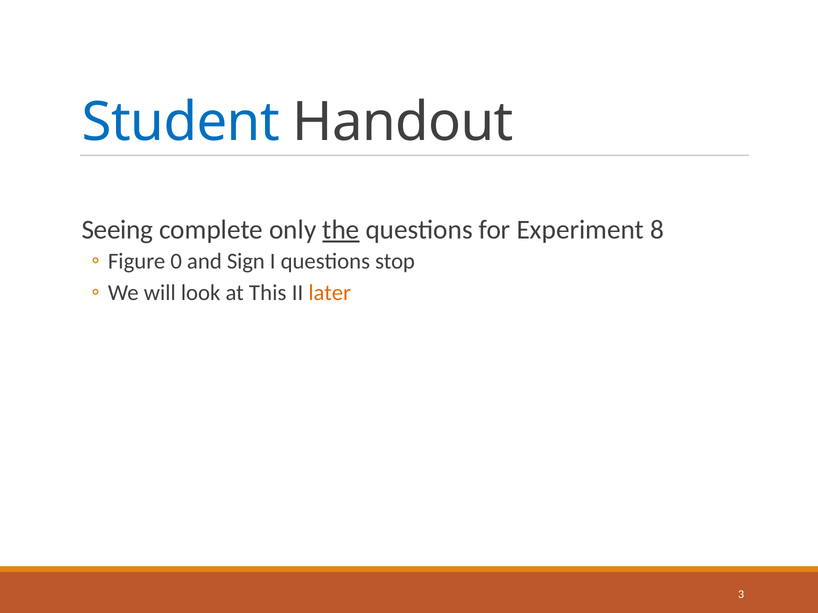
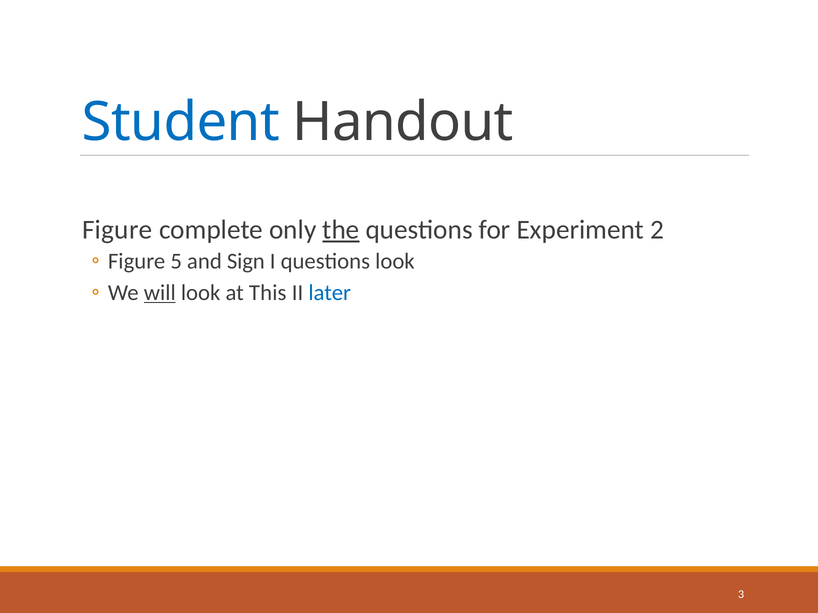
Seeing at (117, 230): Seeing -> Figure
8: 8 -> 2
0: 0 -> 5
questions stop: stop -> look
will underline: none -> present
later colour: orange -> blue
